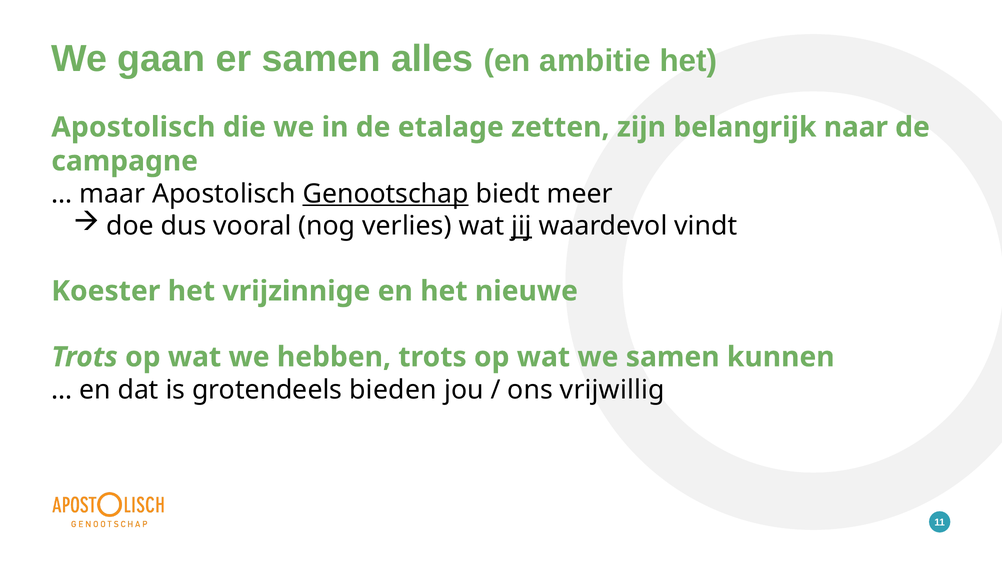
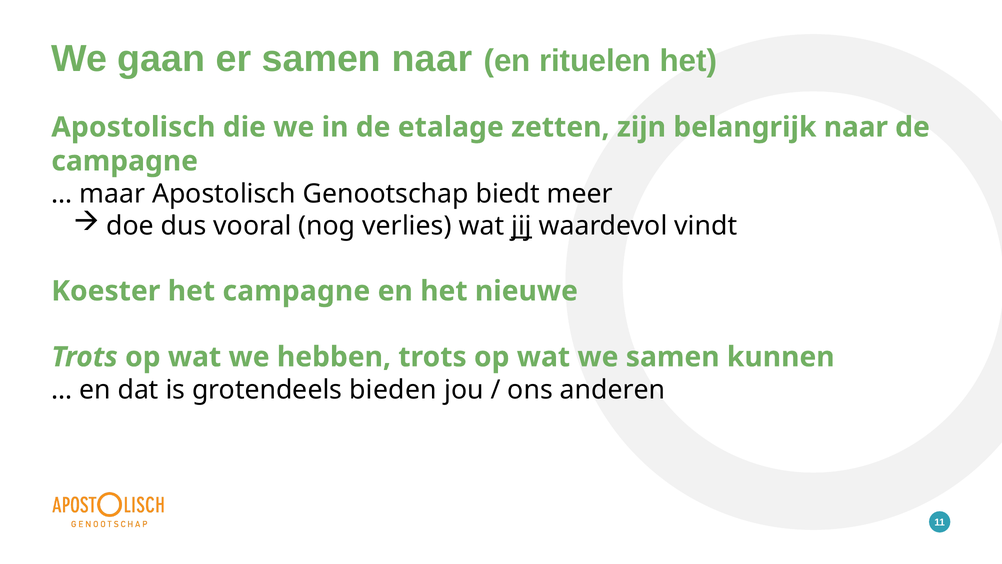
samen alles: alles -> naar
ambitie: ambitie -> rituelen
Genootschap underline: present -> none
het vrijzinnige: vrijzinnige -> campagne
vrijwillig: vrijwillig -> anderen
